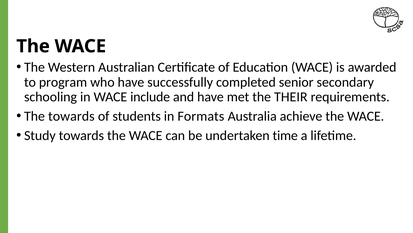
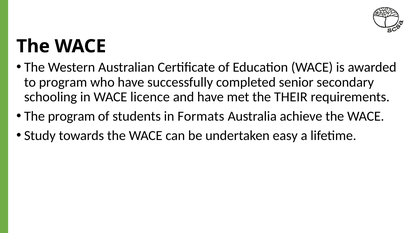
include: include -> licence
The towards: towards -> program
time: time -> easy
